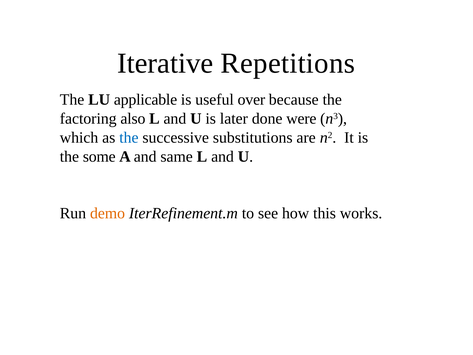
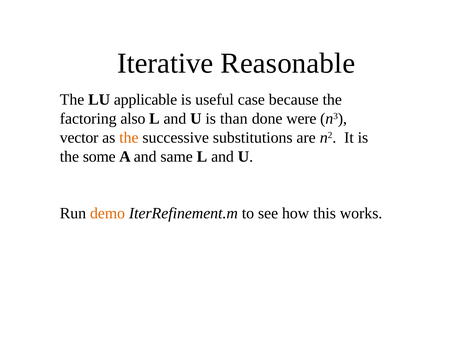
Repetitions: Repetitions -> Reasonable
over: over -> case
later: later -> than
which: which -> vector
the at (129, 137) colour: blue -> orange
